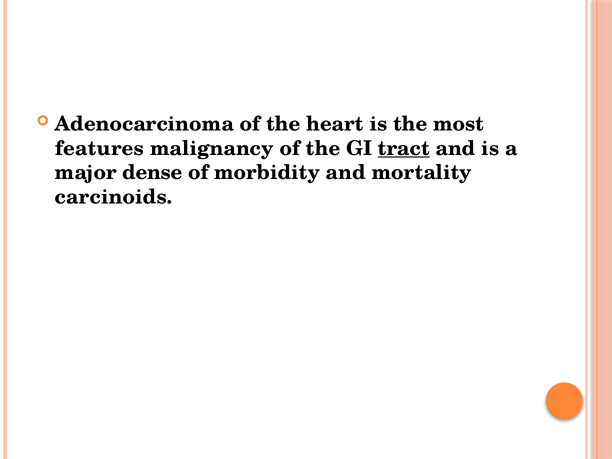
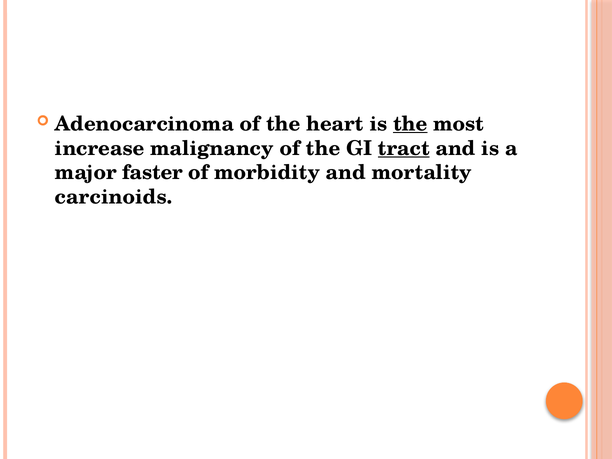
the at (410, 124) underline: none -> present
features: features -> increase
dense: dense -> faster
